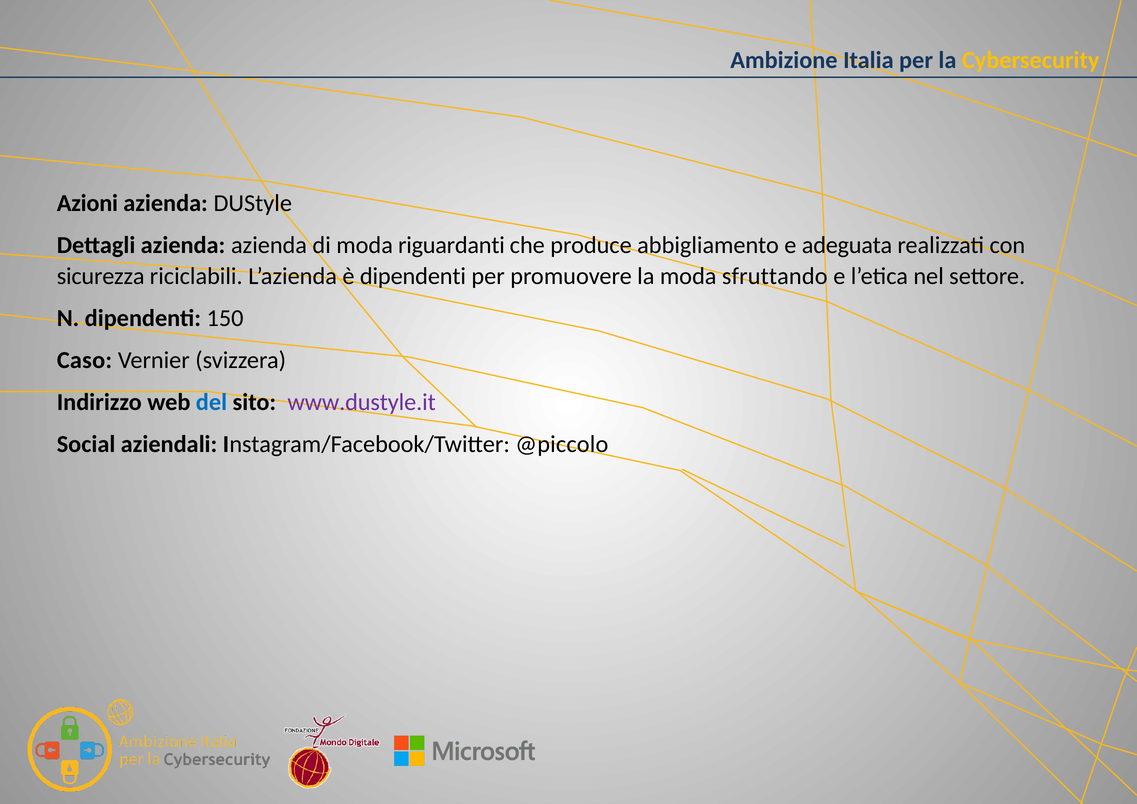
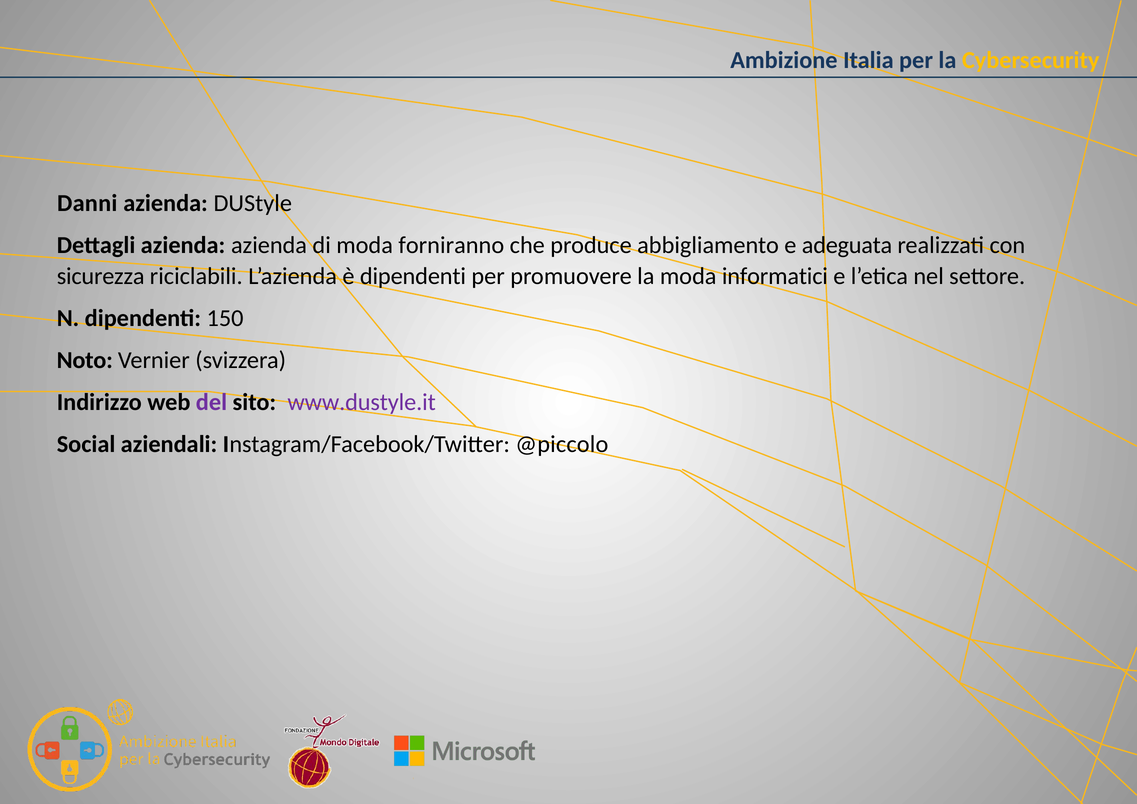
Azioni: Azioni -> Danni
riguardanti: riguardanti -> forniranno
sfruttando: sfruttando -> informatici
Caso: Caso -> Noto
del colour: blue -> purple
